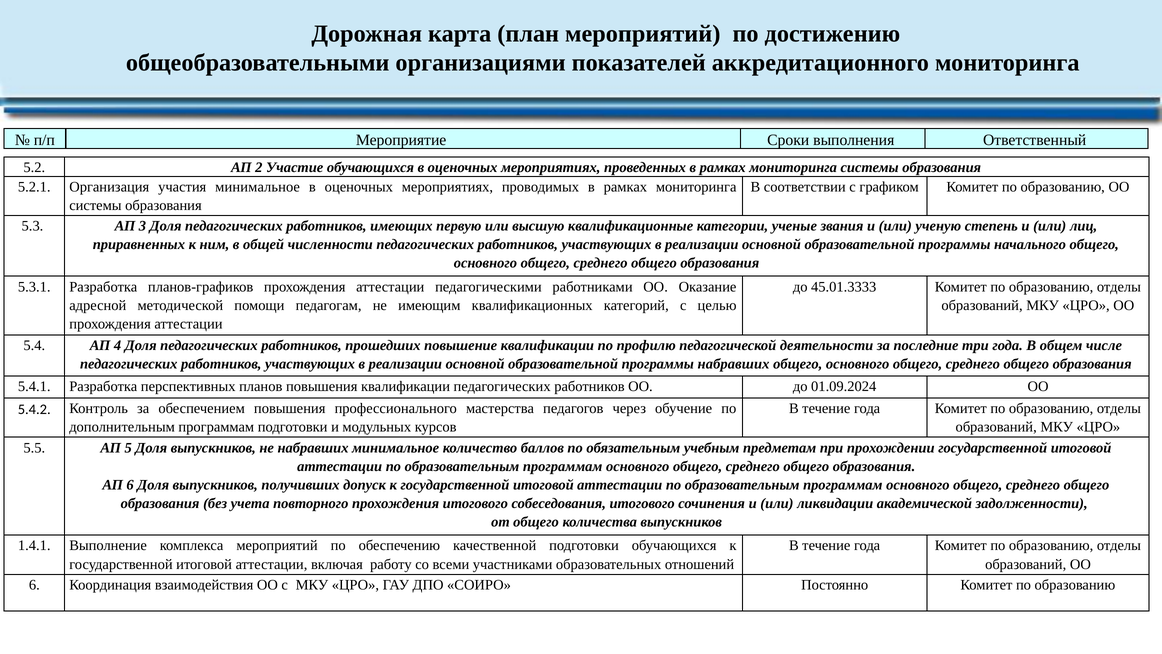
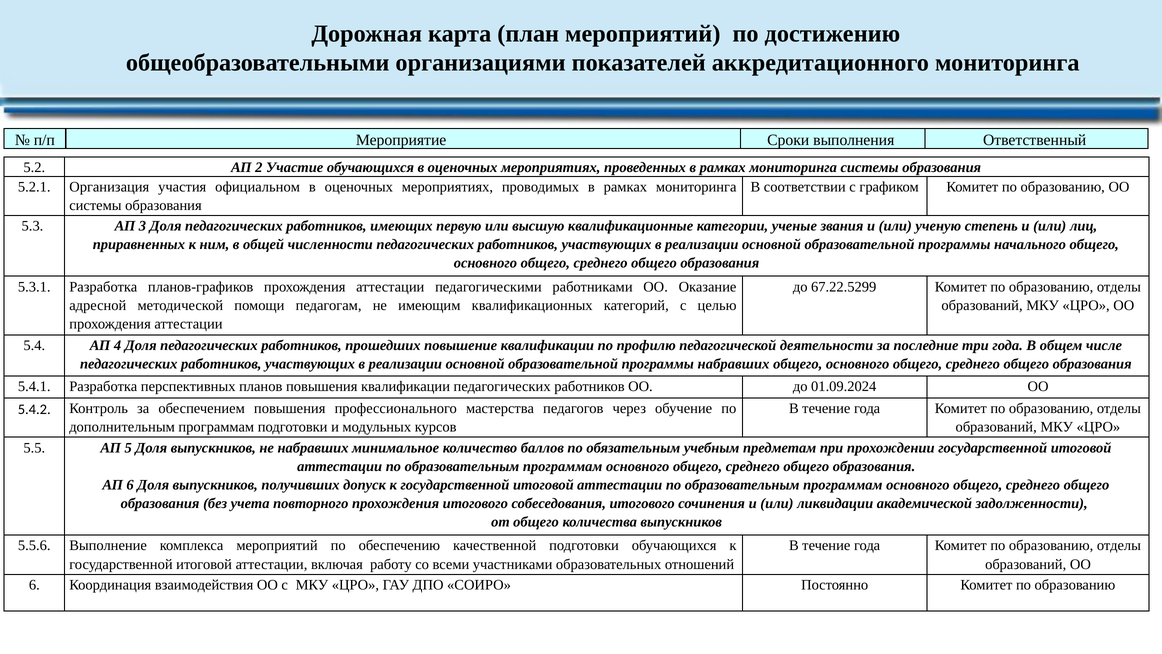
участия минимальное: минимальное -> официальном
45.01.3333: 45.01.3333 -> 67.22.5299
1.4.1: 1.4.1 -> 5.5.6
